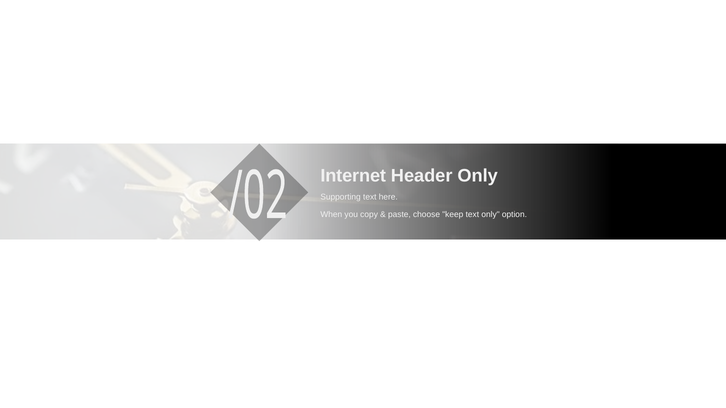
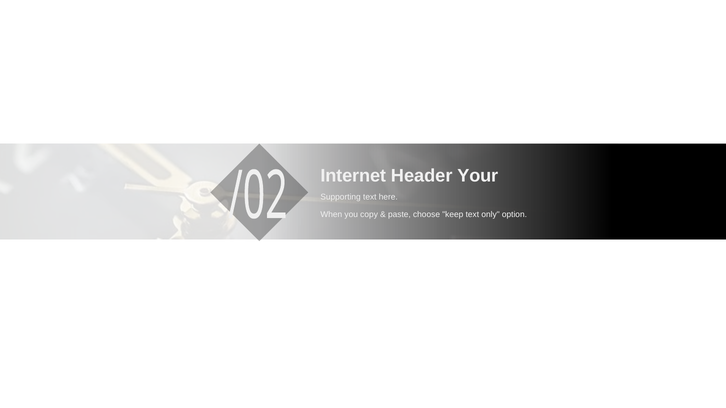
Header Only: Only -> Your
